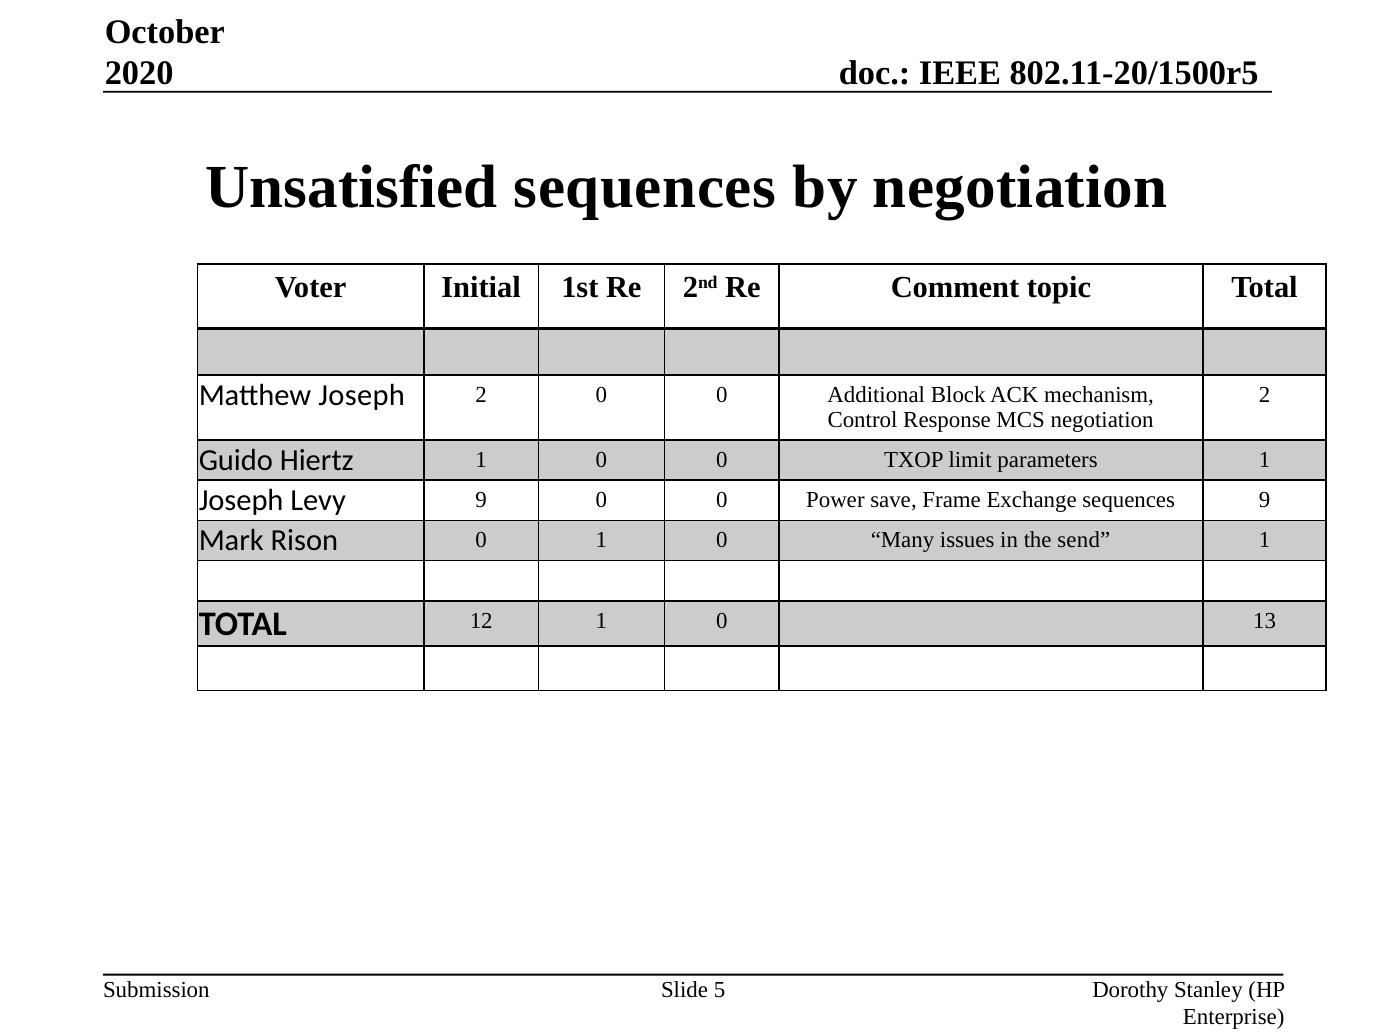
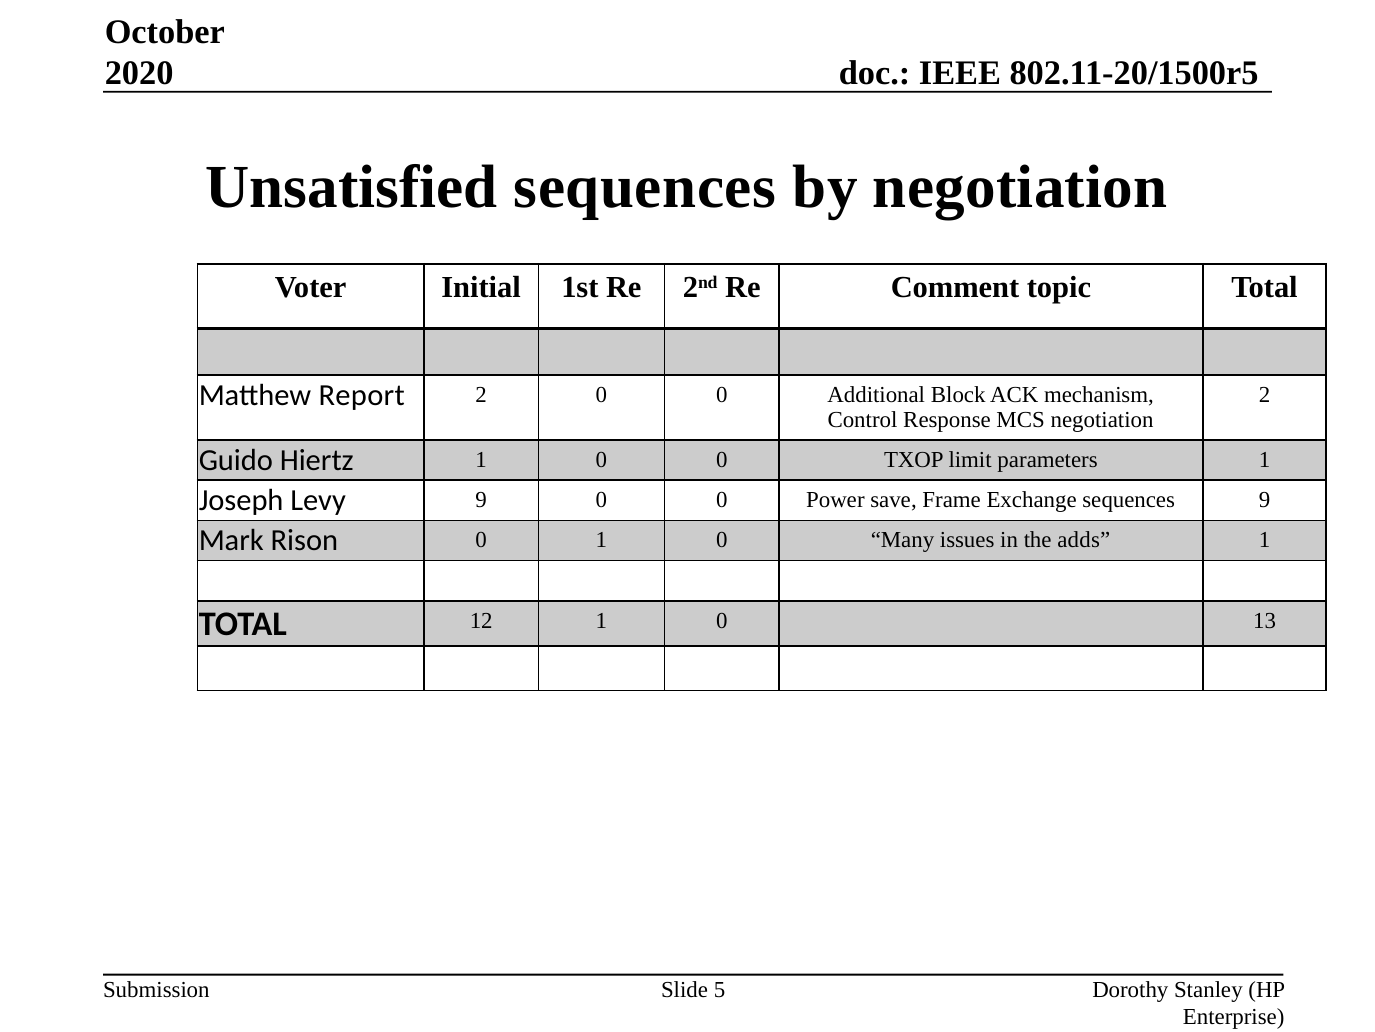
Matthew Joseph: Joseph -> Report
send: send -> adds
